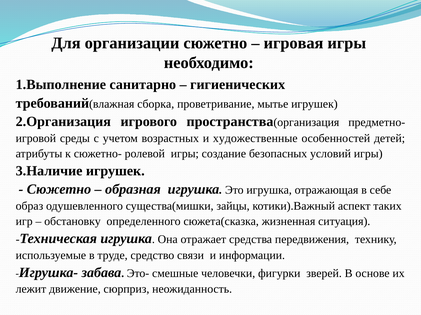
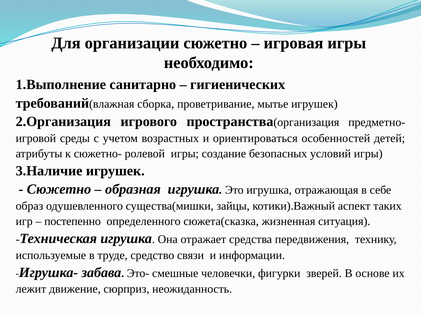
художественные: художественные -> ориентироваться
обстановку: обстановку -> постепенно
